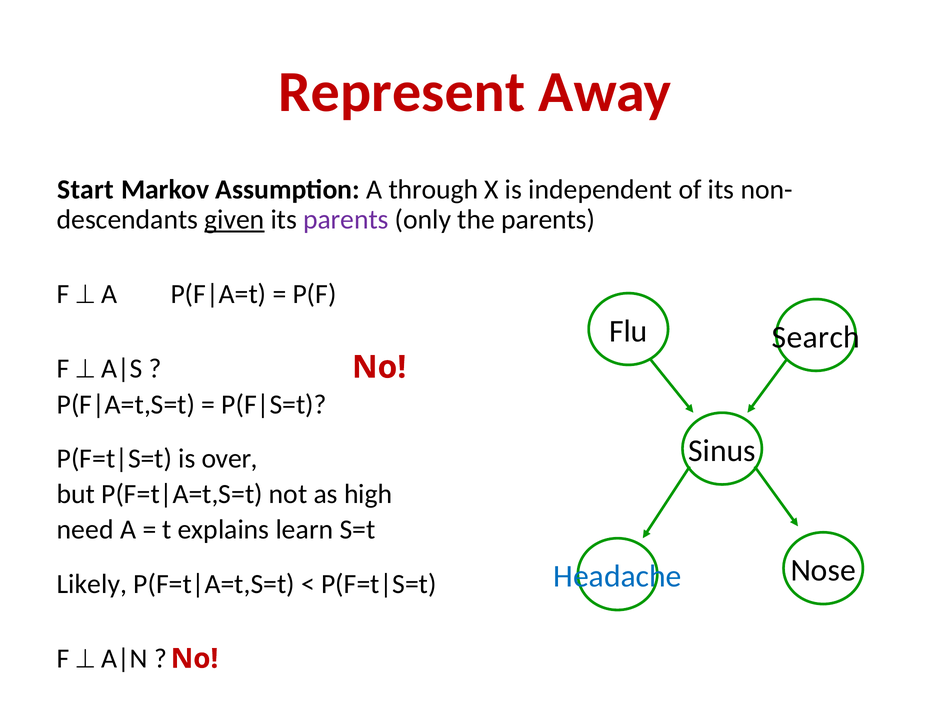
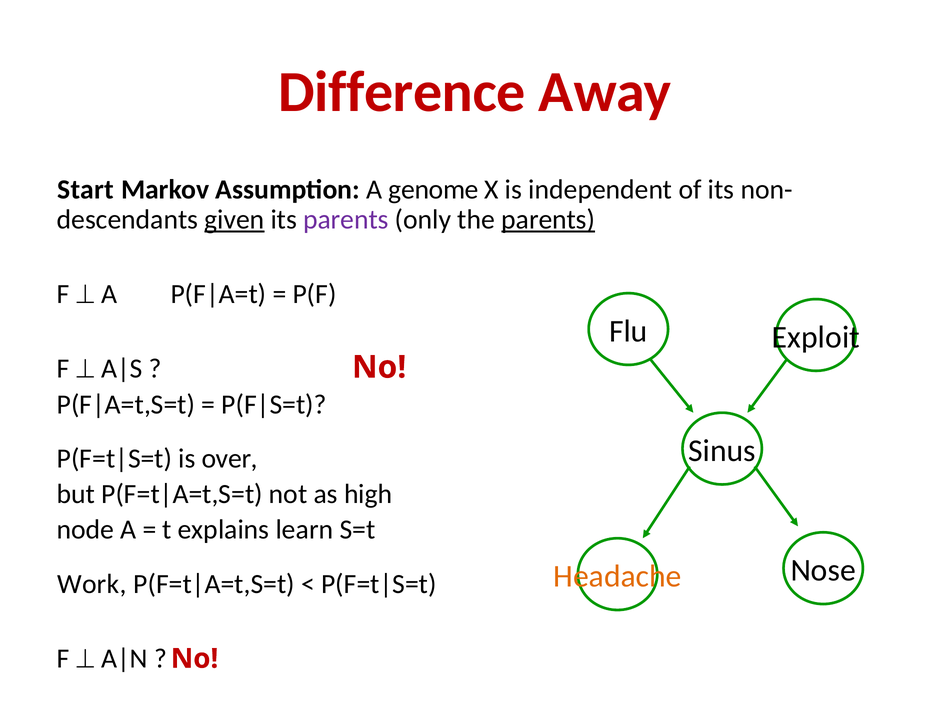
Represent: Represent -> Difference
through: through -> genome
parents at (548, 219) underline: none -> present
Search: Search -> Exploit
need: need -> node
Headache colour: blue -> orange
Likely: Likely -> Work
